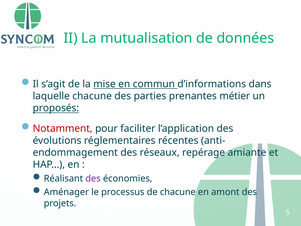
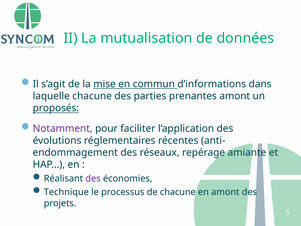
prenantes métier: métier -> amont
Notamment colour: red -> purple
Aménager: Aménager -> Technique
